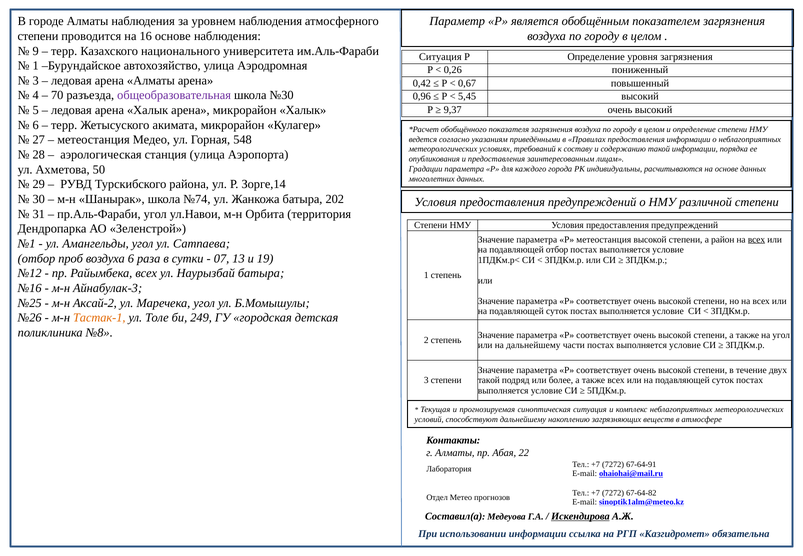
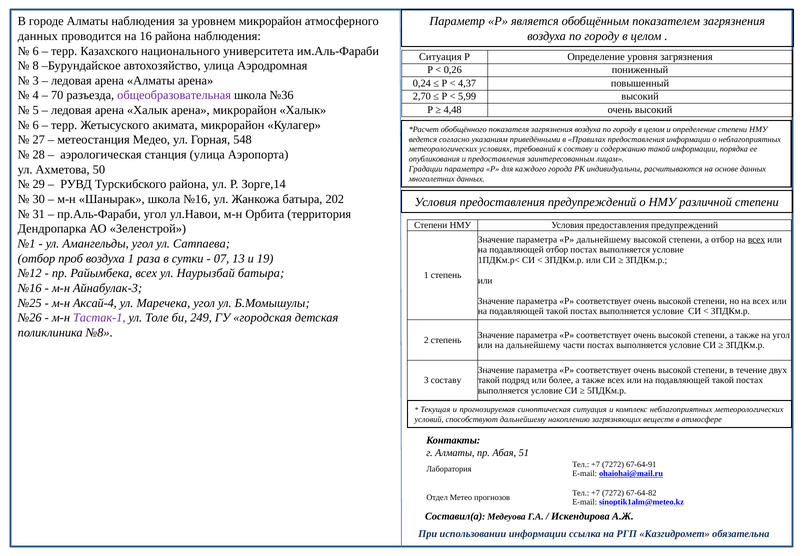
уровнем наблюдения: наблюдения -> микрорайон
степени at (38, 36): степени -> данных
16 основе: основе -> района
9 at (36, 51): 9 -> 6
1 at (36, 66): 1 -> 8
0,42: 0,42 -> 0,24
0,67: 0,67 -> 4,37
№30: №30 -> №36
0,96: 0,96 -> 2,70
5,45: 5,45 -> 5,99
9,37: 9,37 -> 4,48
школа №74: №74 -> №16
Р метеостанция: метеостанция -> дальнейшему
а район: район -> отбор
воздуха 6: 6 -> 1
Аксай-2: Аксай-2 -> Аксай-4
суток at (557, 311): суток -> такой
Тастак-1 colour: orange -> purple
3 степени: степени -> составу
суток at (723, 380): суток -> такой
22: 22 -> 51
Искендирова underline: present -> none
